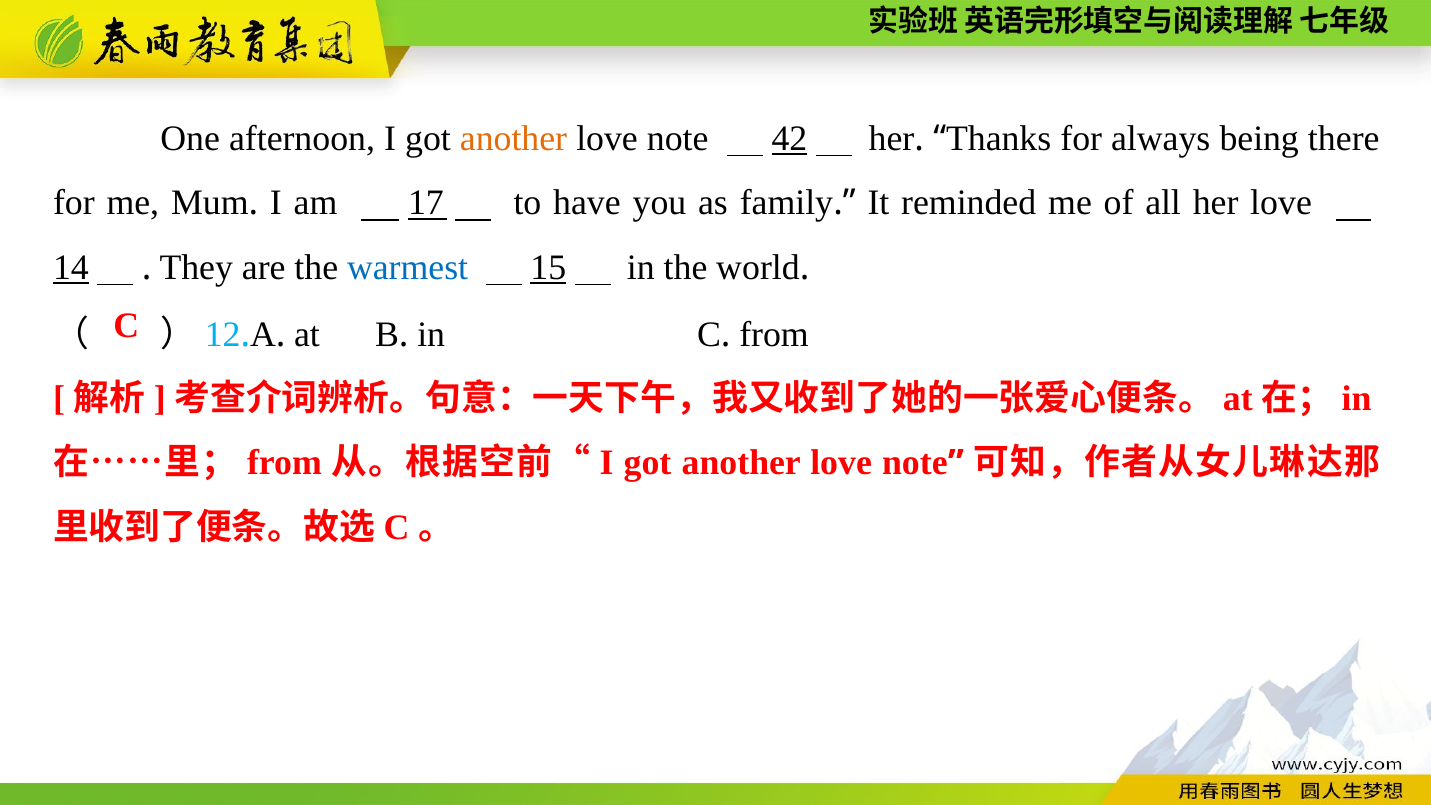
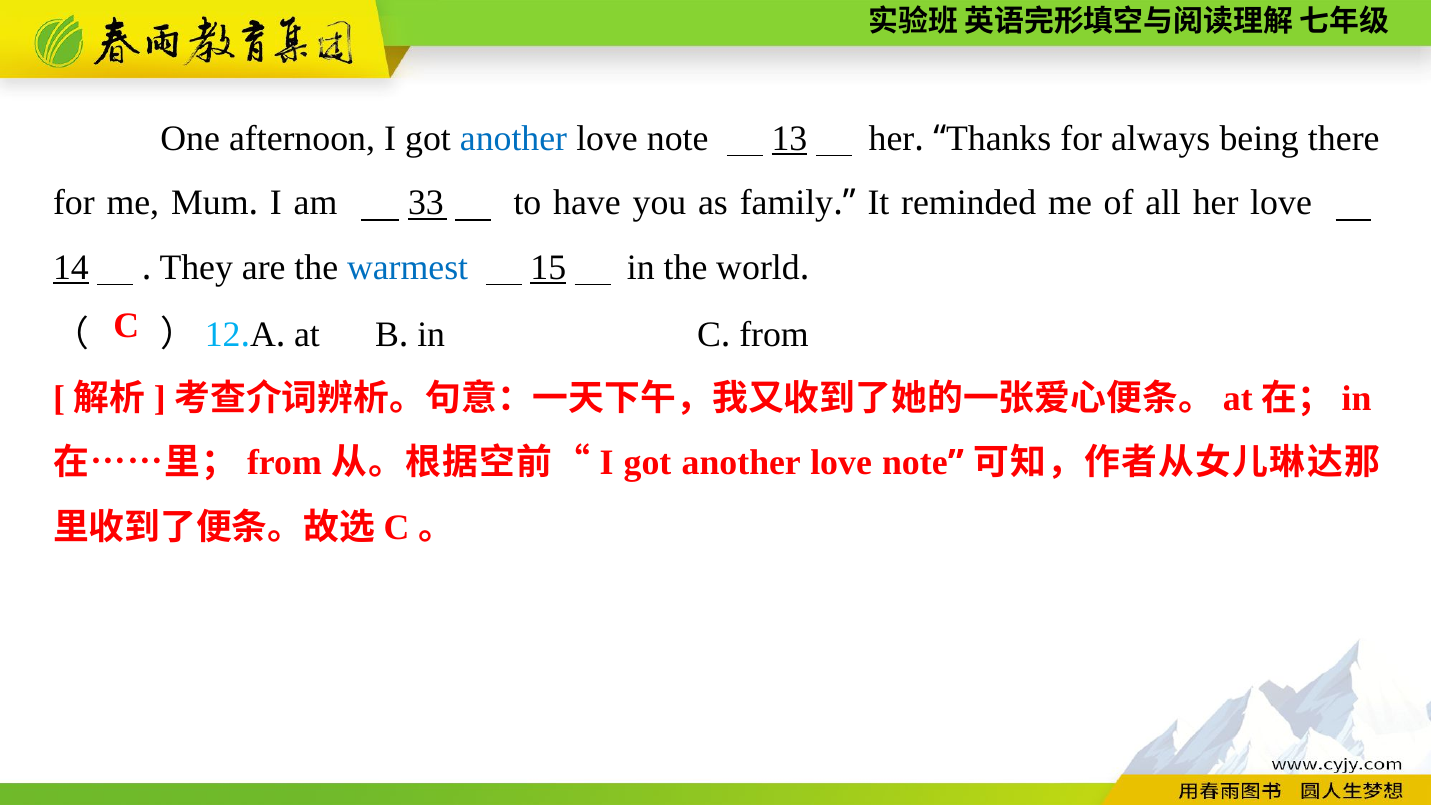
another at (514, 138) colour: orange -> blue
42: 42 -> 13
17: 17 -> 33
